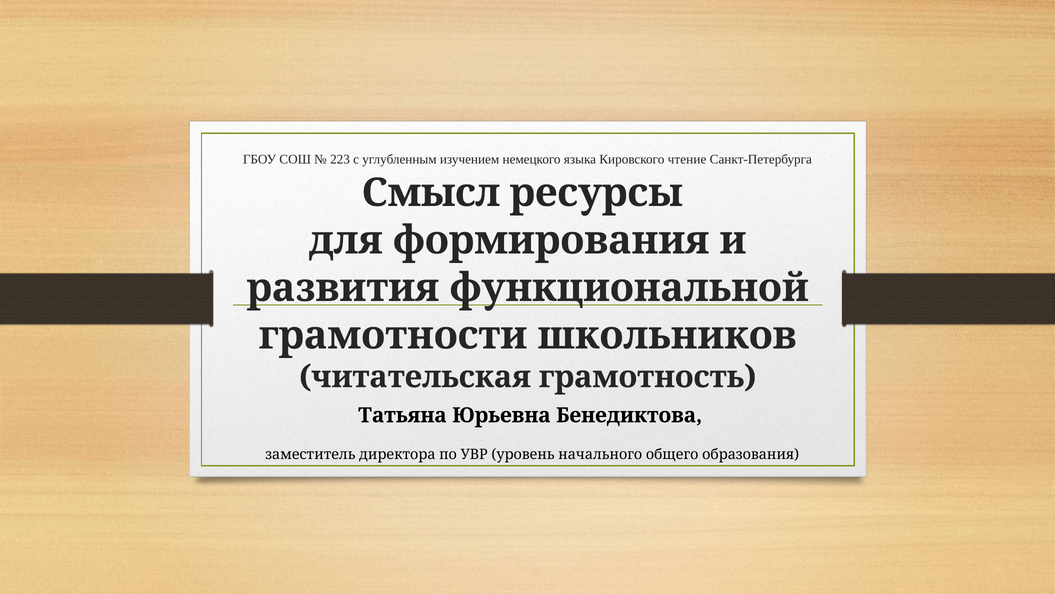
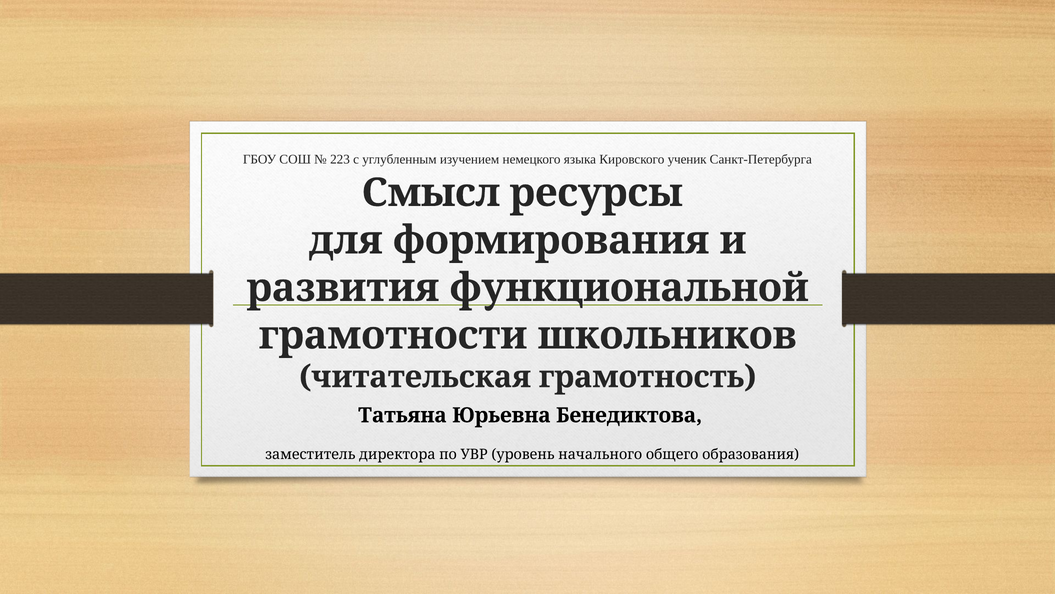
чтение: чтение -> ученик
